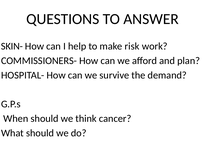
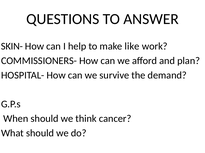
risk: risk -> like
